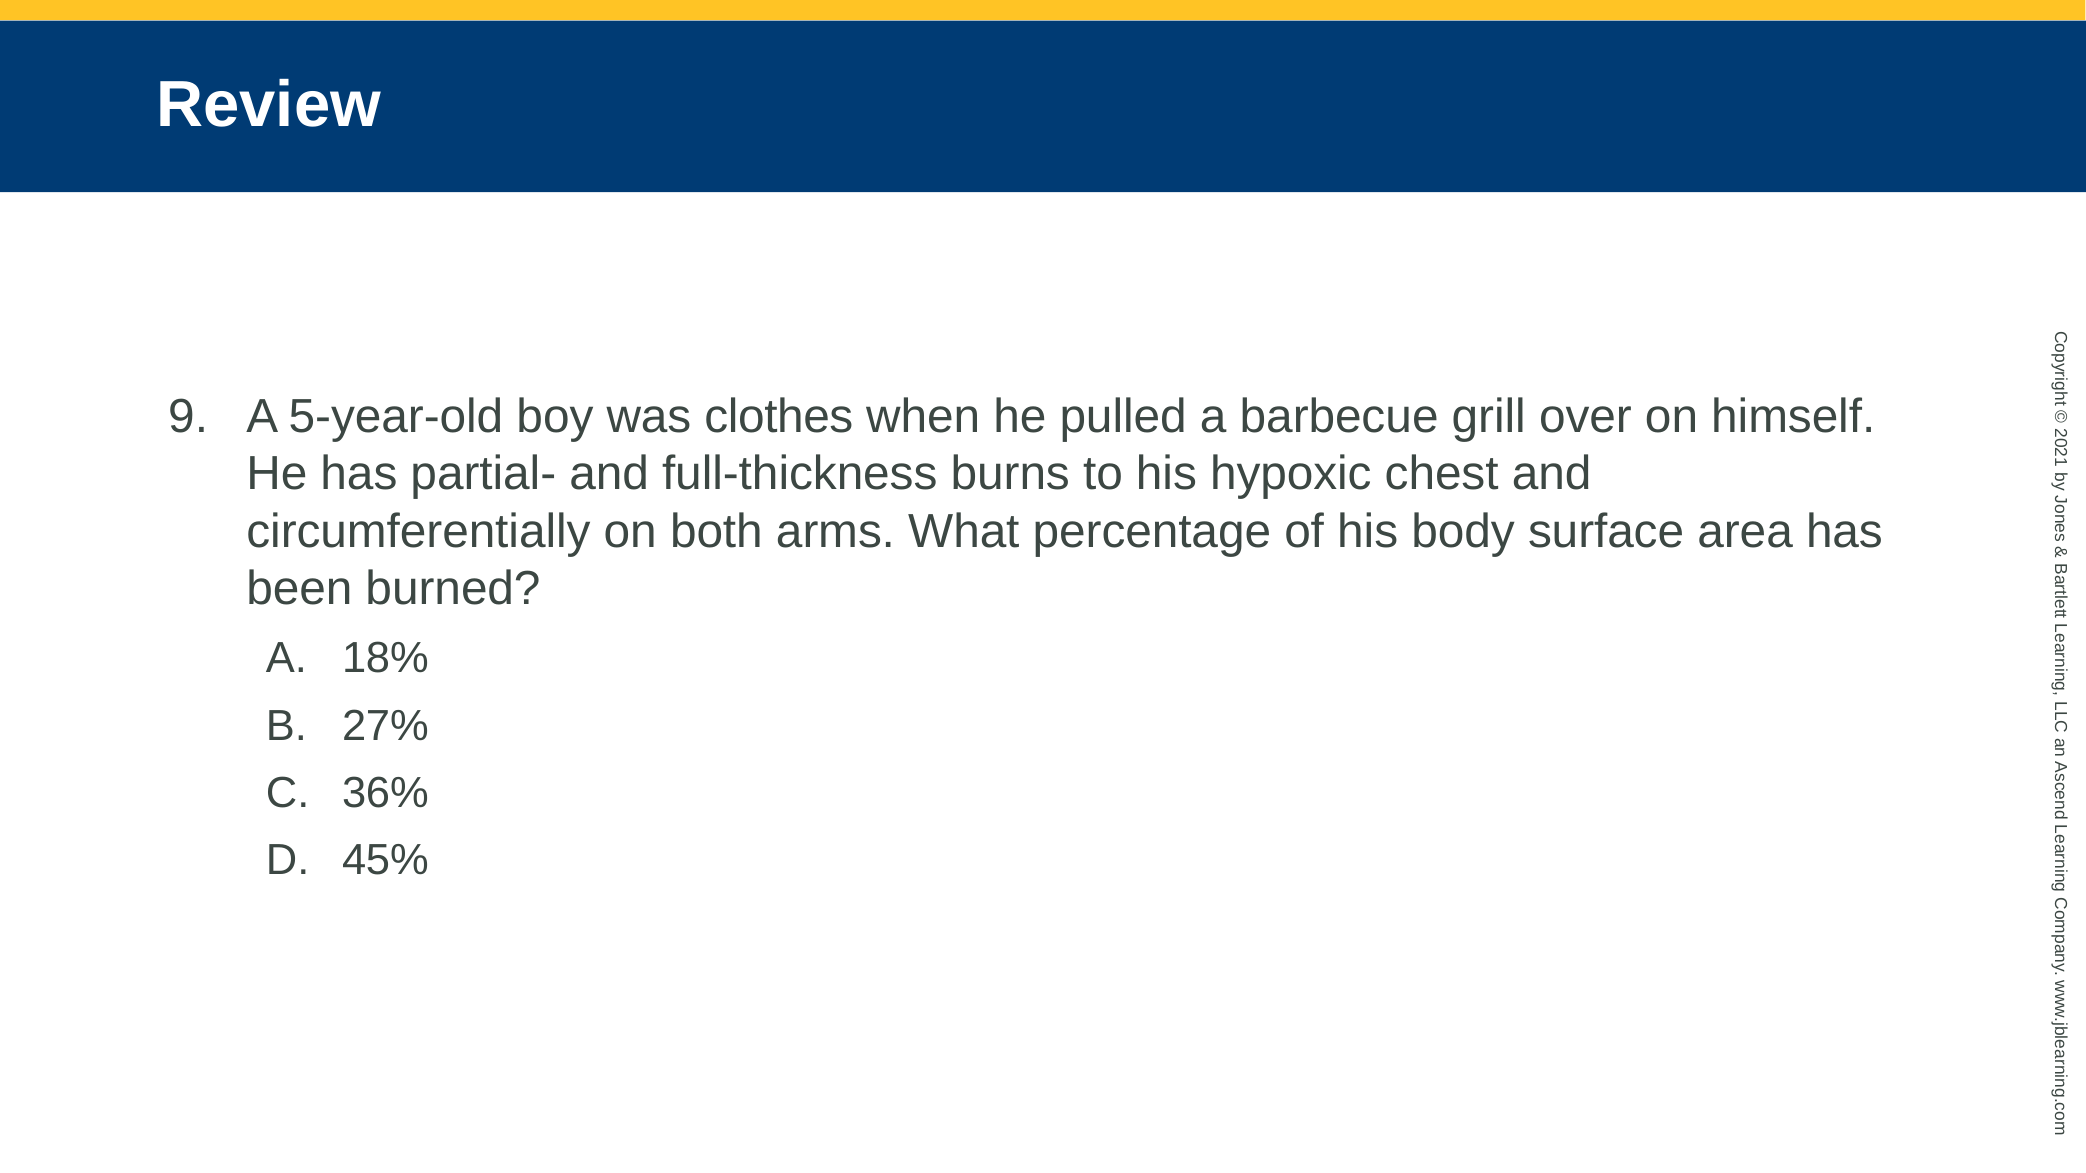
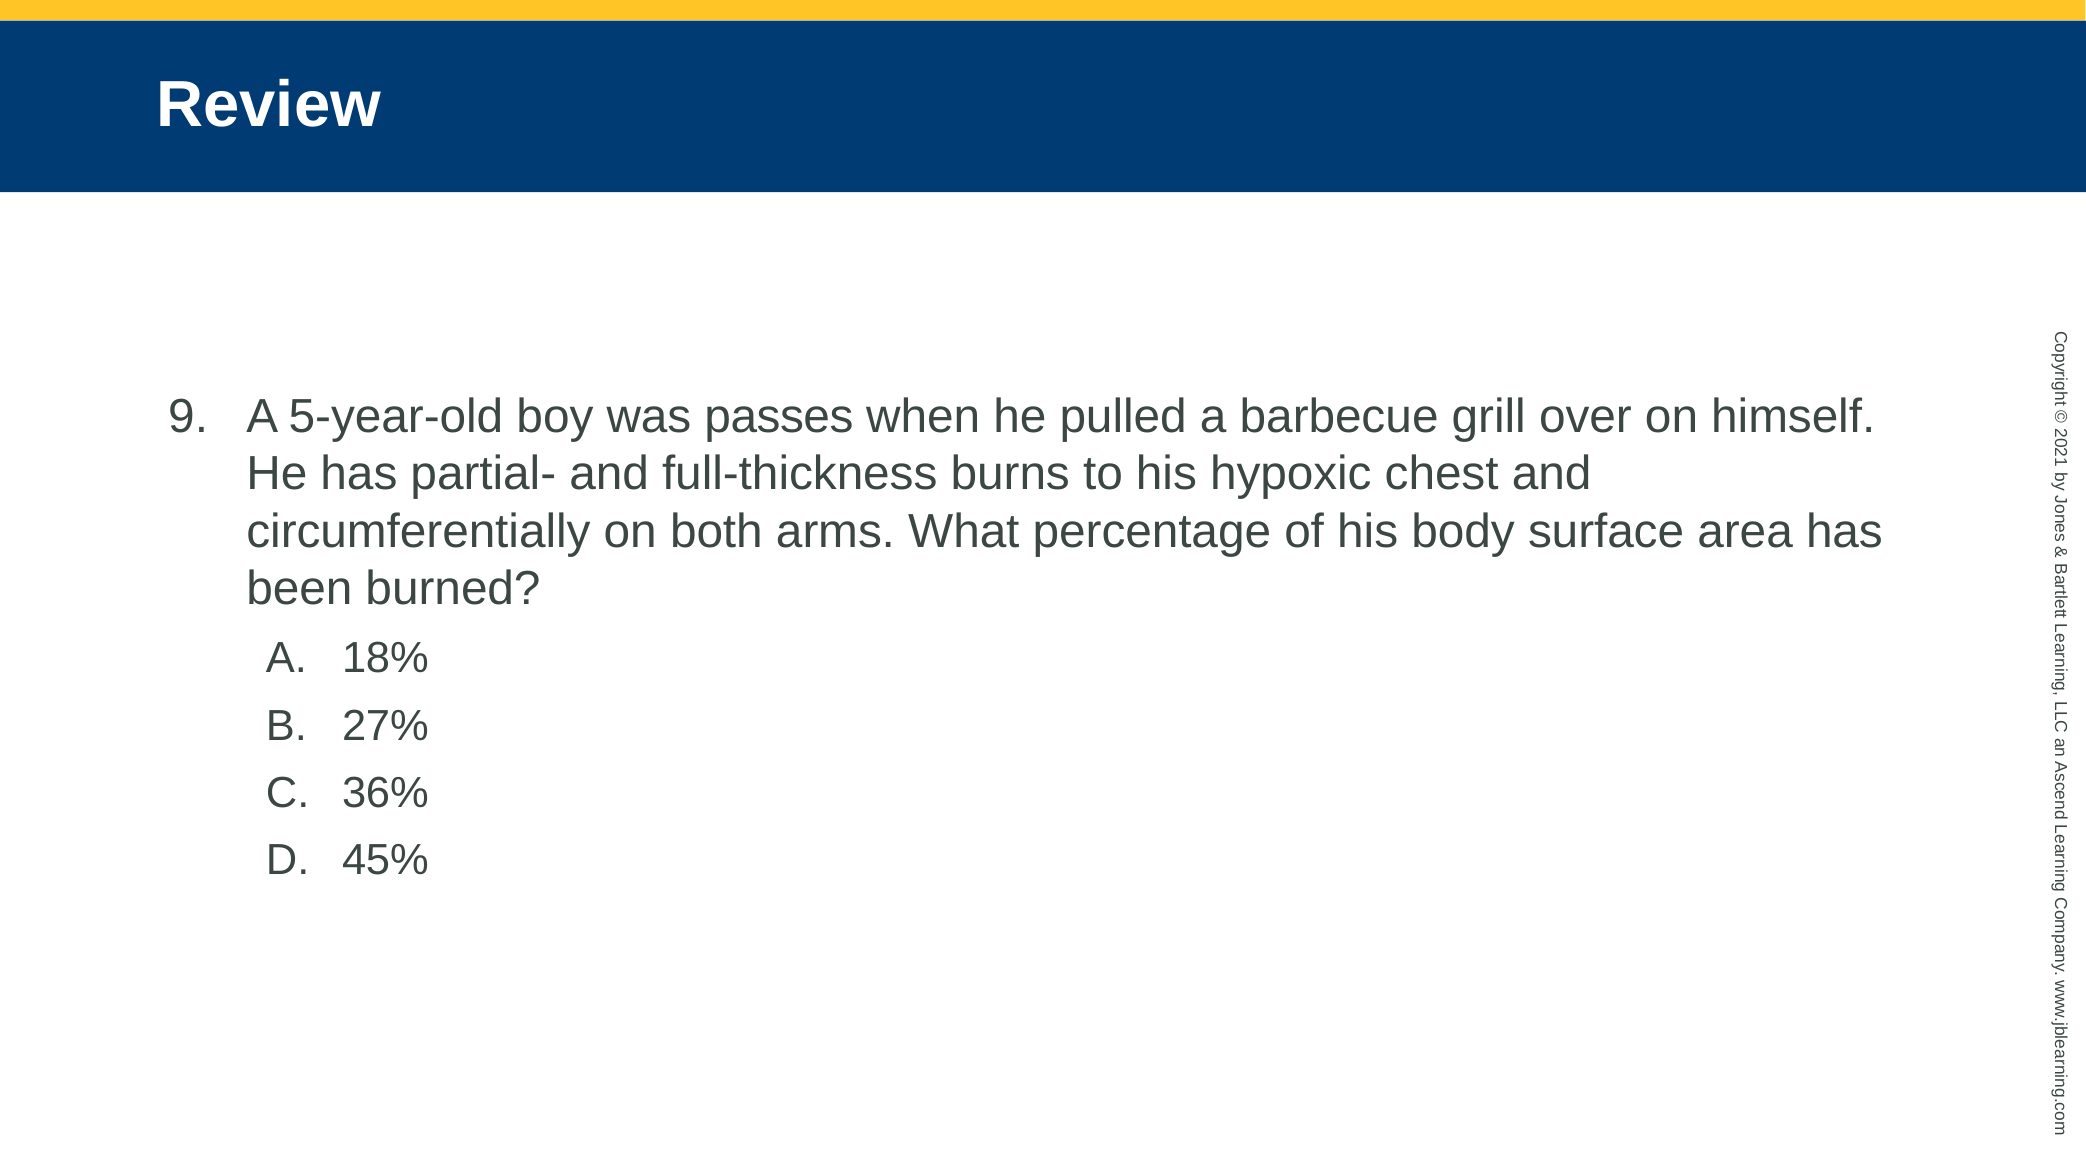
clothes: clothes -> passes
